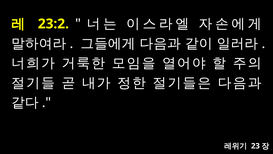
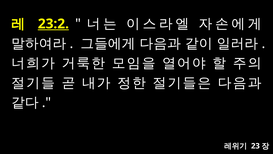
23:2 underline: none -> present
